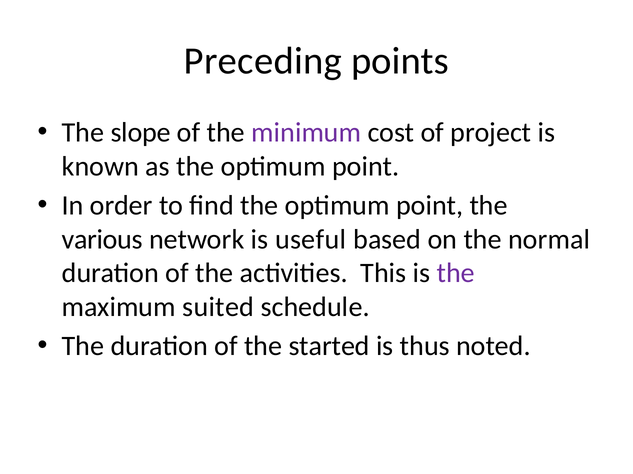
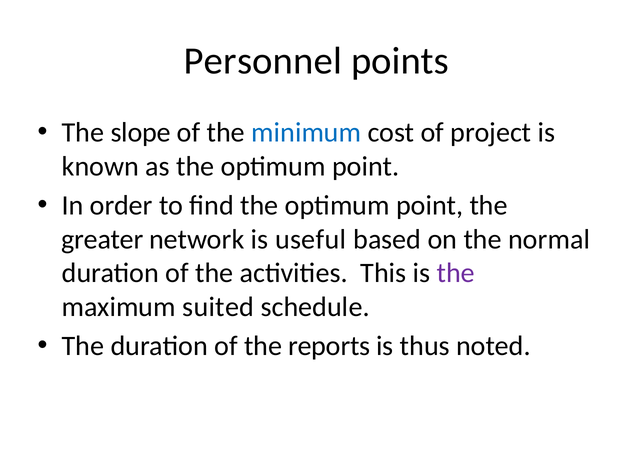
Preceding: Preceding -> Personnel
minimum colour: purple -> blue
various: various -> greater
started: started -> reports
